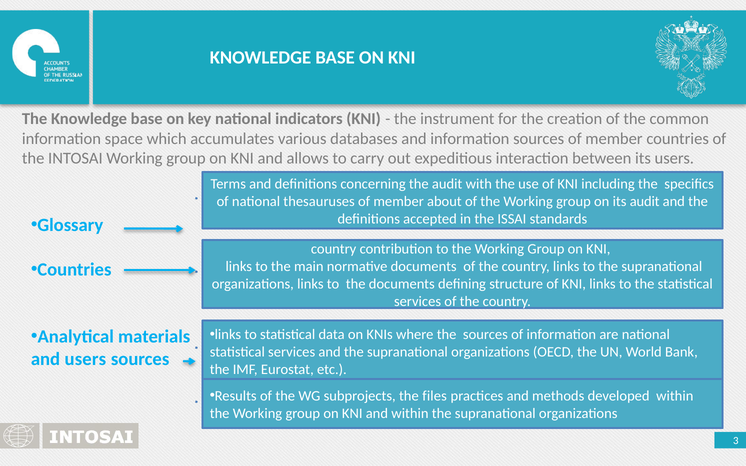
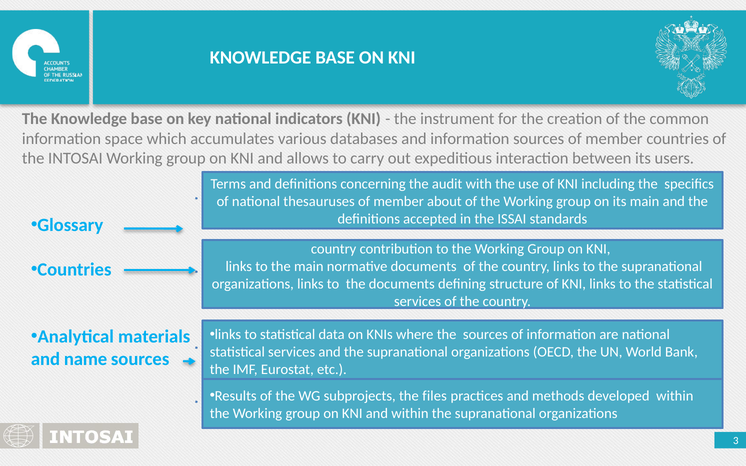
its audit: audit -> main
and users: users -> name
